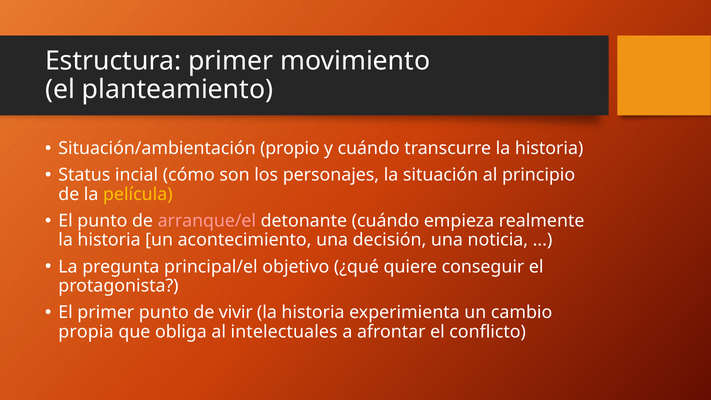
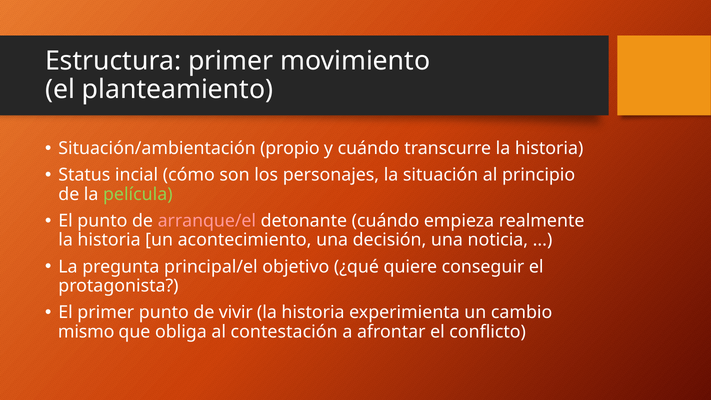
película colour: yellow -> light green
propia: propia -> mismo
intelectuales: intelectuales -> contestación
